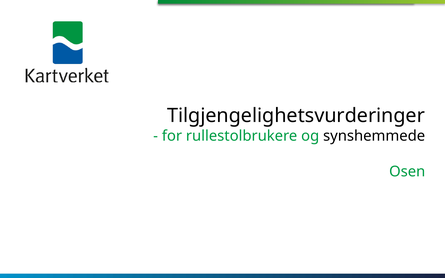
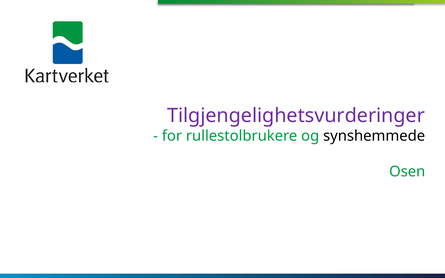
Tilgjengelighetsvurderinger colour: black -> purple
